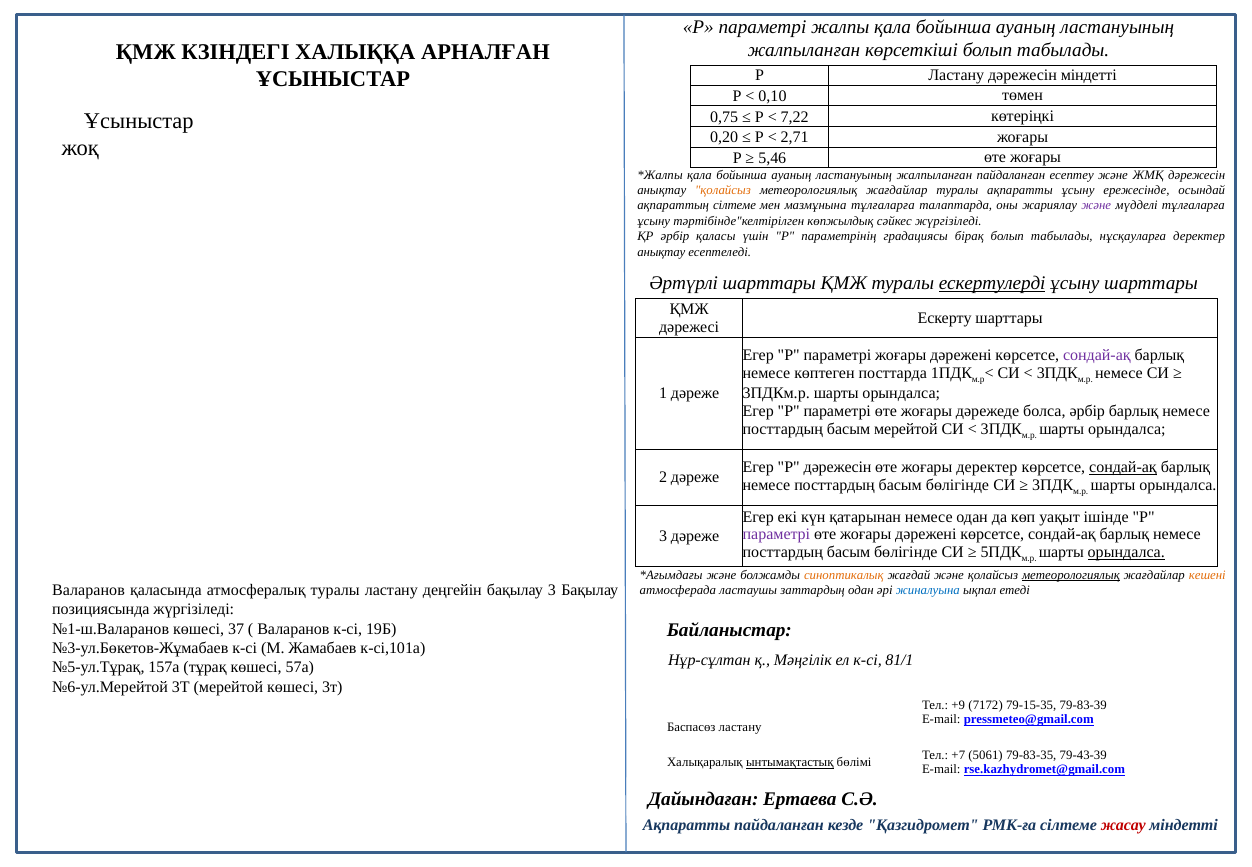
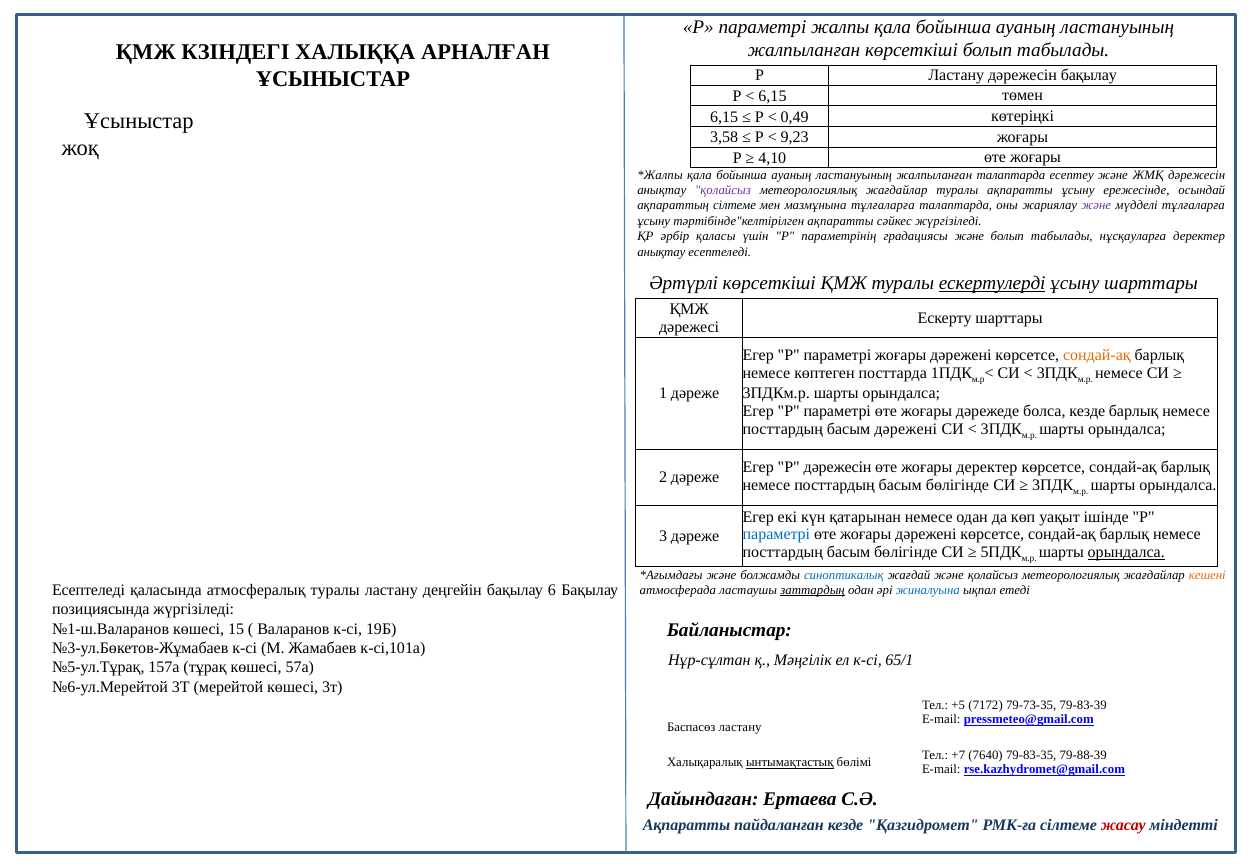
дәрежесін міндетті: міндетті -> бақылау
0,10 at (772, 96): 0,10 -> 6,15
0,75 at (724, 117): 0,75 -> 6,15
7,22: 7,22 -> 0,49
0,20: 0,20 -> 3,58
2,71: 2,71 -> 9,23
5,46: 5,46 -> 4,10
жалпыланған пайдаланған: пайдаланған -> талаптарда
қолайсыз at (723, 190) colour: orange -> purple
тәртібінде"келтірілген көпжылдық: көпжылдық -> ақпаратты
градациясы бірақ: бірақ -> және
Әртүрлі шарттары: шарттары -> көрсеткіші
сондай-ақ at (1097, 355) colour: purple -> orange
болса әрбір: әрбір -> кезде
басым мерейтой: мерейтой -> дәрежені
сондай-ақ at (1123, 467) underline: present -> none
параметрі at (776, 534) colour: purple -> blue
синоптикалық colour: orange -> blue
метеорологиялық at (1071, 575) underline: present -> none
Валаранов at (89, 590): Валаранов -> Есептеледі
бақылау 3: 3 -> 6
заттардың underline: none -> present
37: 37 -> 15
81/1: 81/1 -> 65/1
+9: +9 -> +5
79-15-35: 79-15-35 -> 79-73-35
5061: 5061 -> 7640
79-43-39: 79-43-39 -> 79-88-39
